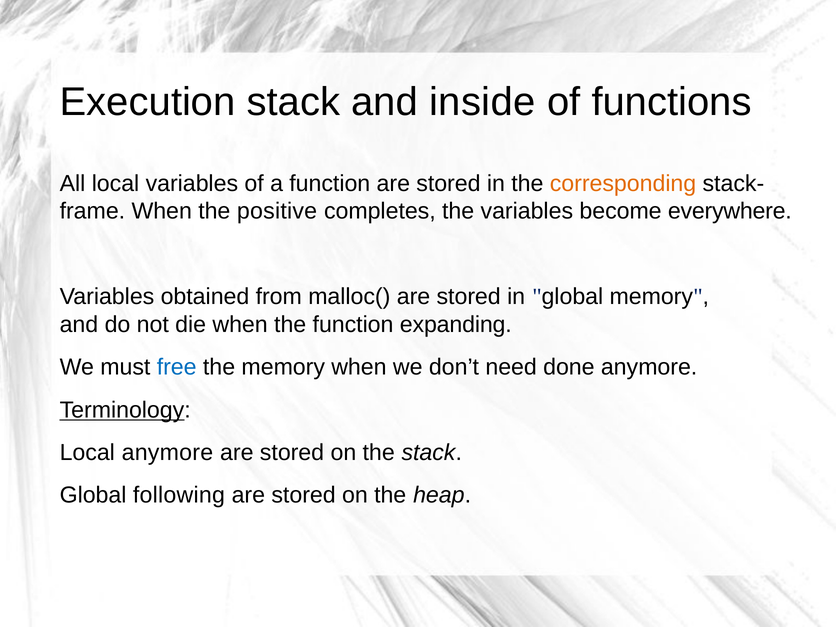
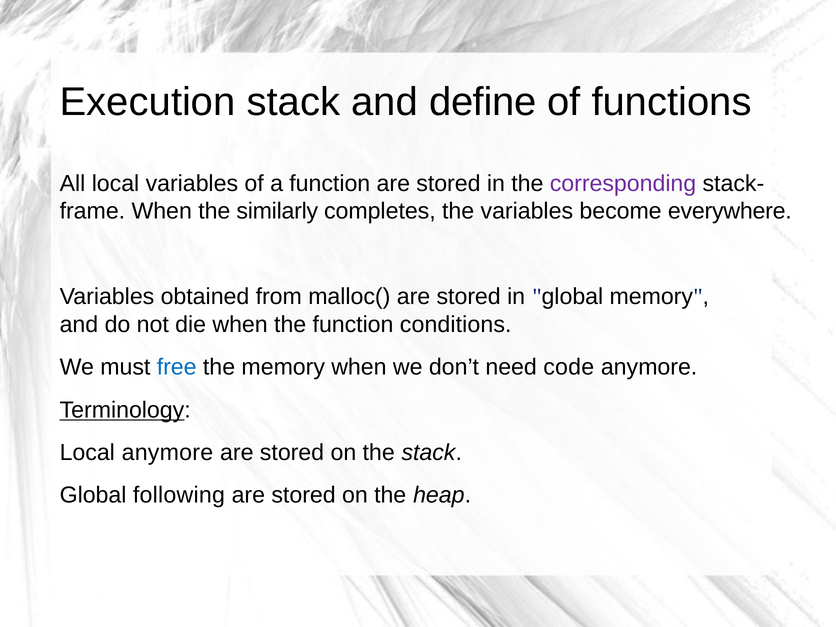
inside: inside -> define
corresponding colour: orange -> purple
positive: positive -> similarly
expanding: expanding -> conditions
done: done -> code
